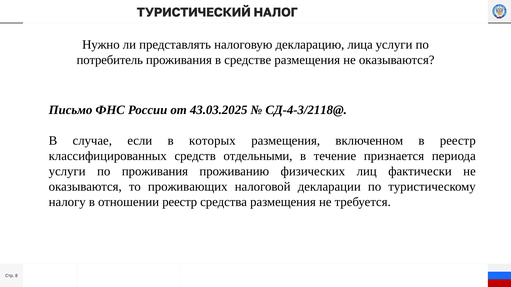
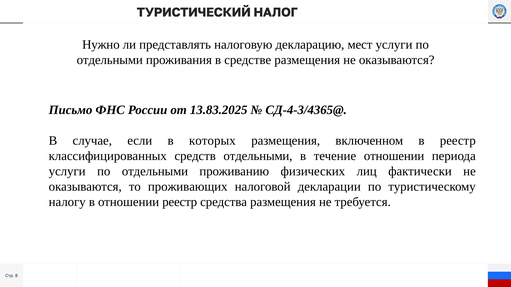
лица: лица -> мест
потребитель at (110, 60): потребитель -> отдельными
43.03.2025: 43.03.2025 -> 13.83.2025
СД-4-3/2118@: СД-4-3/2118@ -> СД-4-3/4365@
течение признается: признается -> отношении
проживания at (155, 171): проживания -> отдельными
